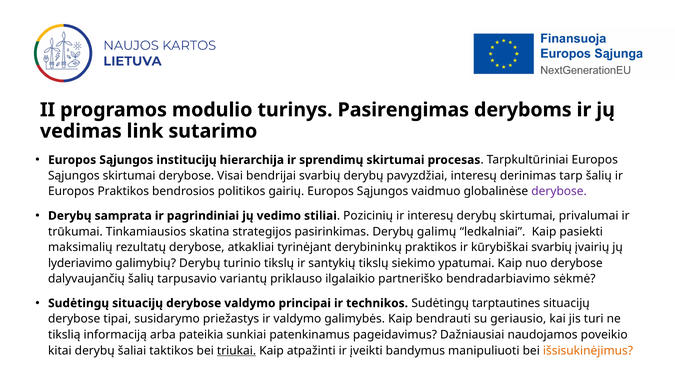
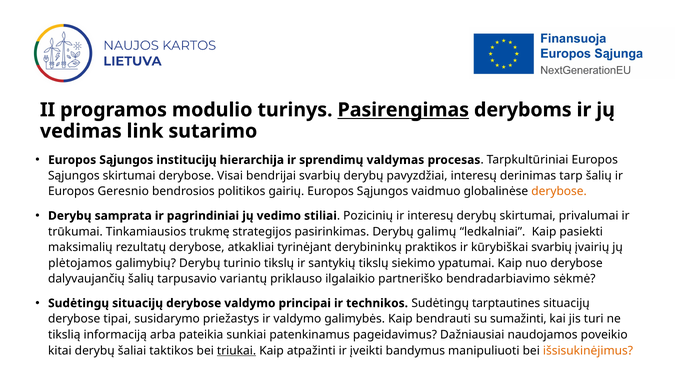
Pasirengimas underline: none -> present
sprendimų skirtumai: skirtumai -> valdymas
Europos Praktikos: Praktikos -> Geresnio
derybose at (559, 191) colour: purple -> orange
skatina: skatina -> trukmę
lyderiavimo: lyderiavimo -> plėtojamos
geriausio: geriausio -> sumažinti
